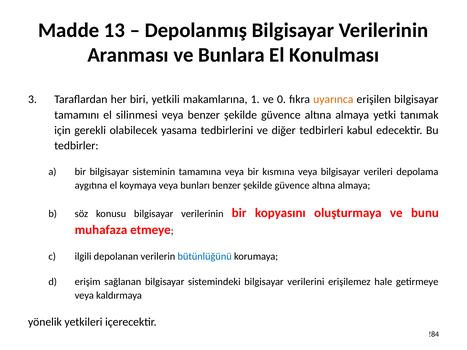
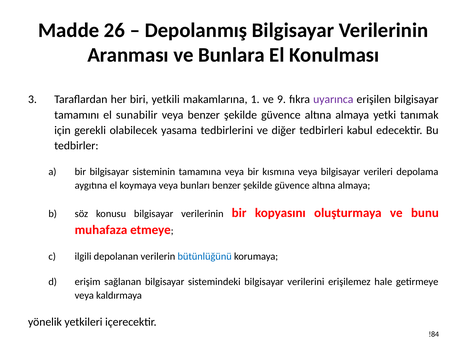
13: 13 -> 26
0: 0 -> 9
uyarınca colour: orange -> purple
silinmesi: silinmesi -> sunabilir
